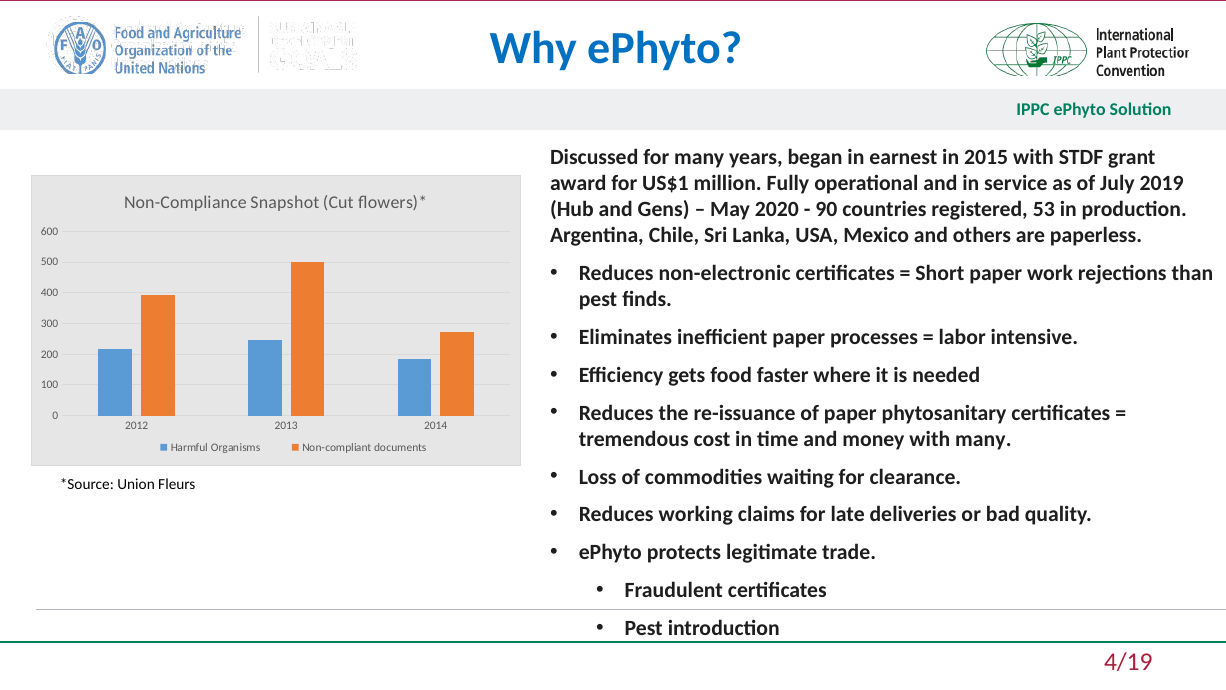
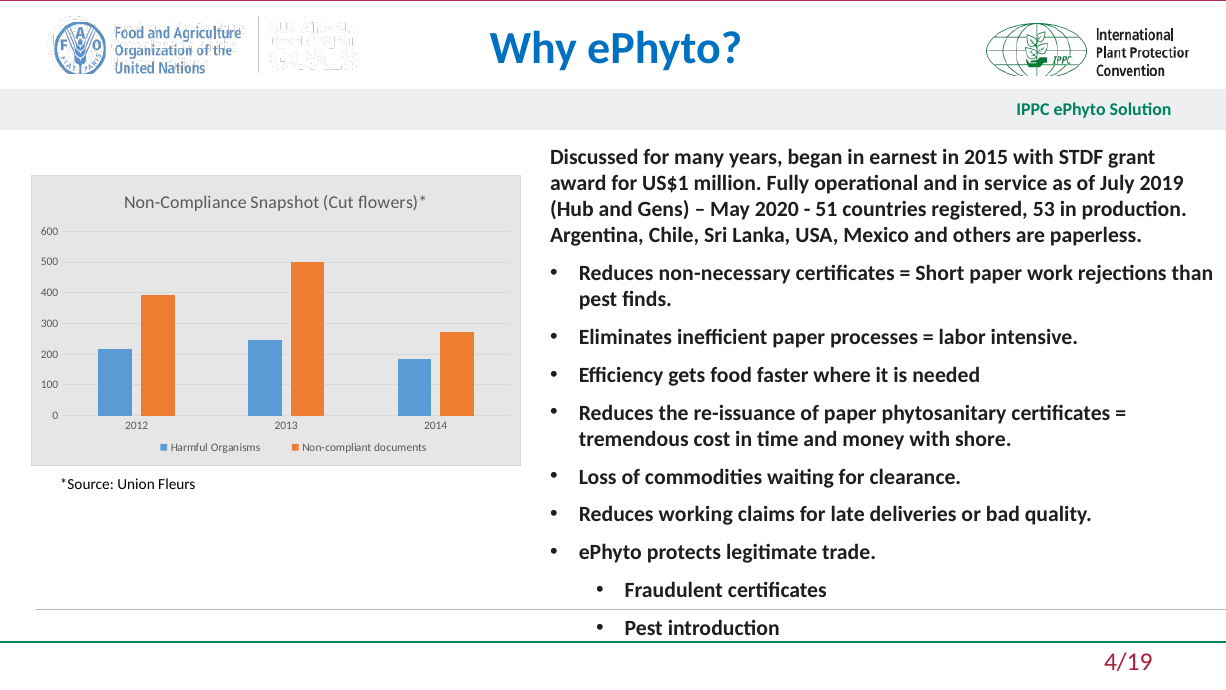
90: 90 -> 51
non-electronic: non-electronic -> non-necessary
with many: many -> shore
